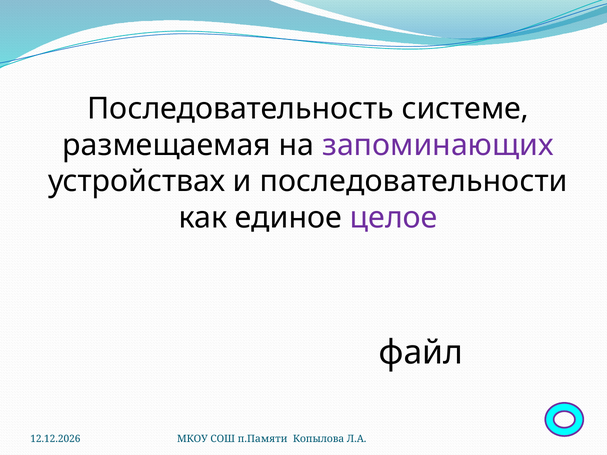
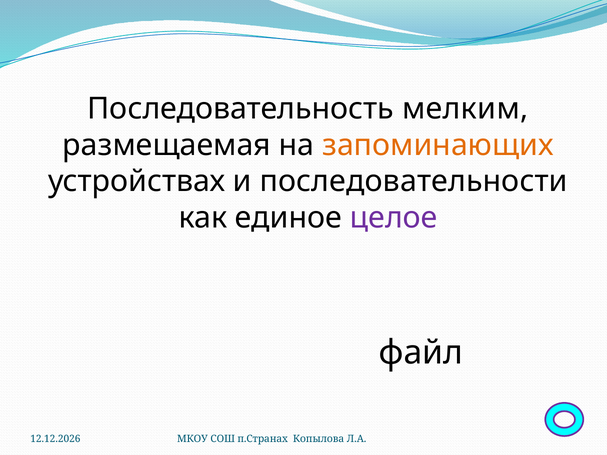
системе: системе -> мелким
запоминающих colour: purple -> orange
п.Памяти: п.Памяти -> п.Странах
